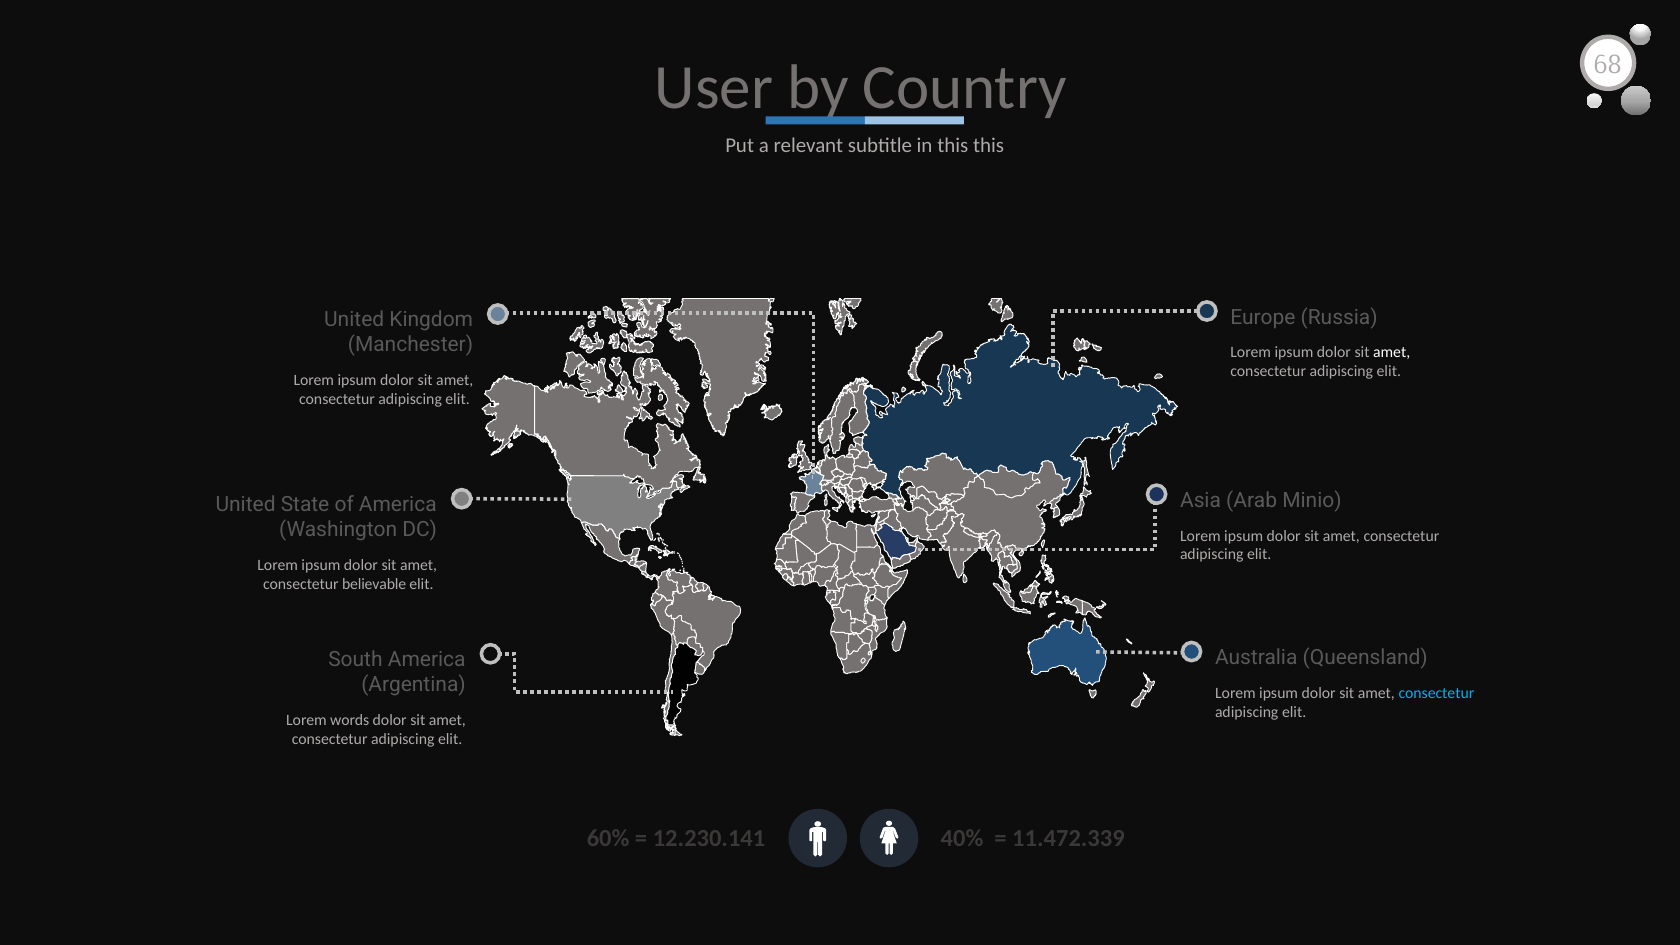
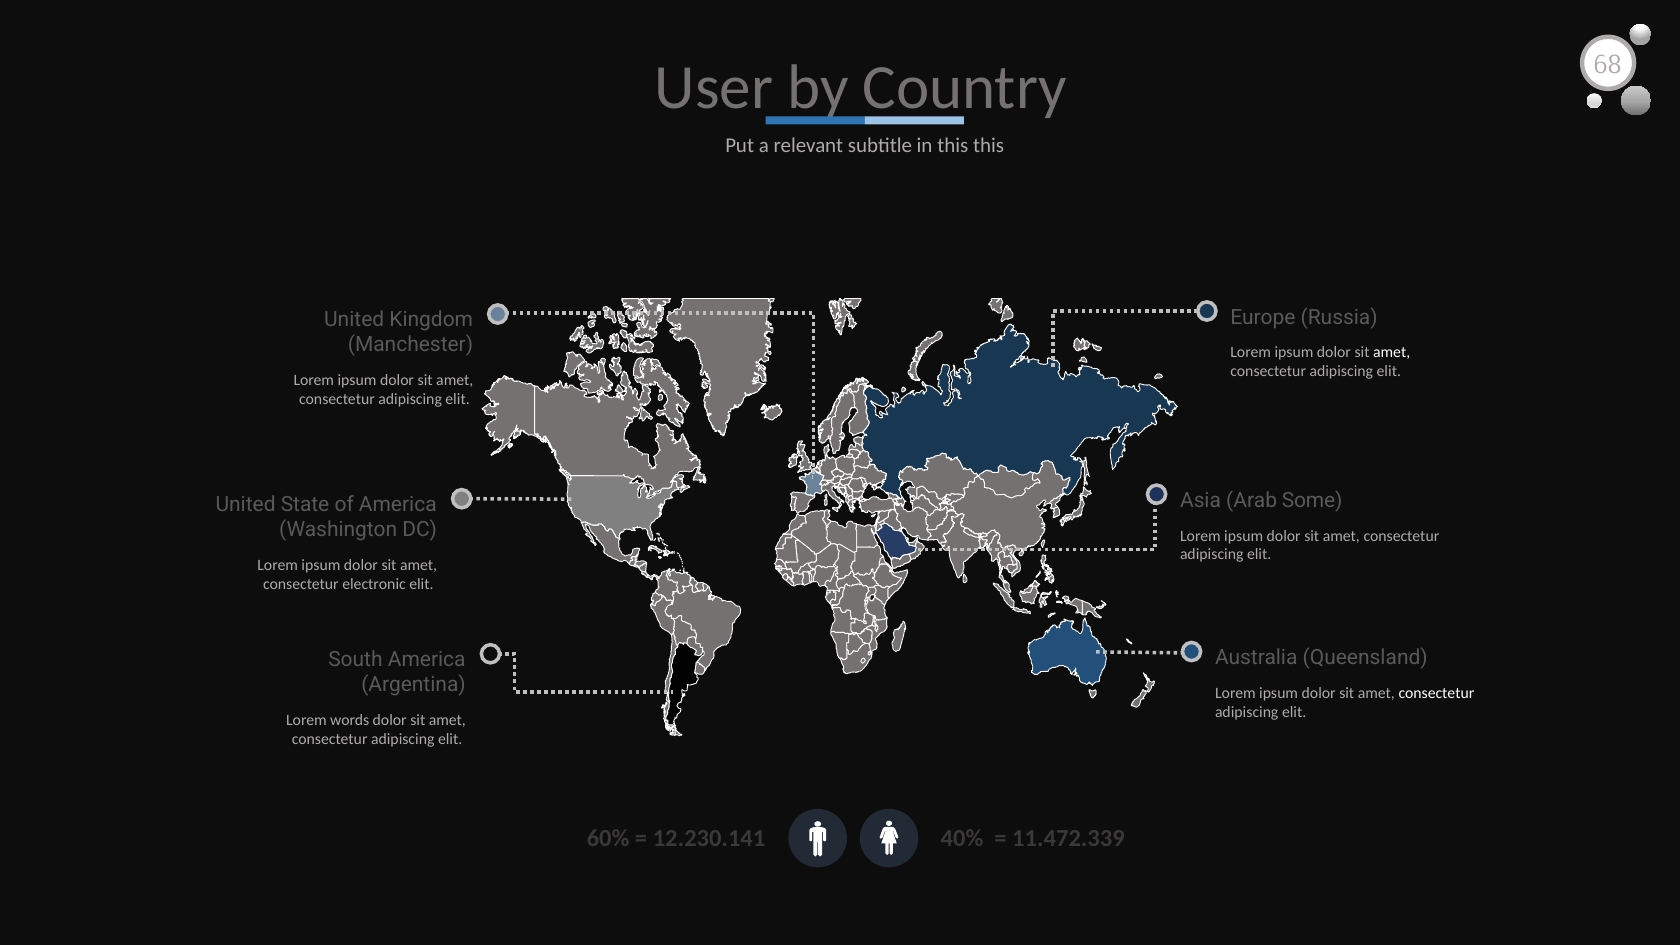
Minio: Minio -> Some
believable: believable -> electronic
consectetur at (1436, 693) colour: light blue -> white
